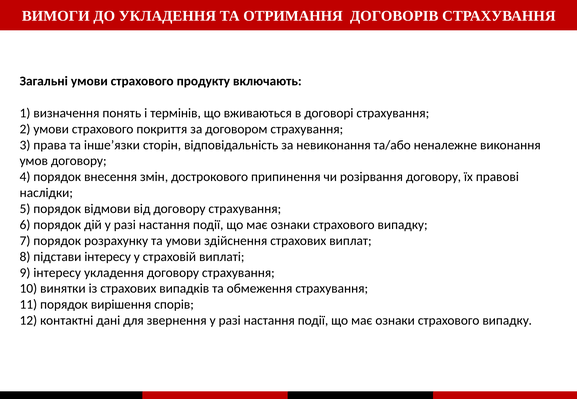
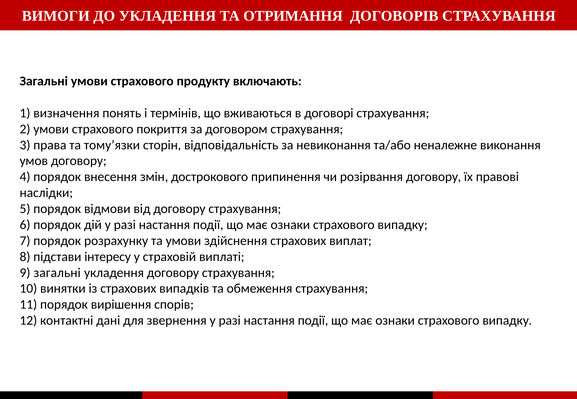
інше’язки: інше’язки -> тому’язки
9 інтересу: інтересу -> загальні
